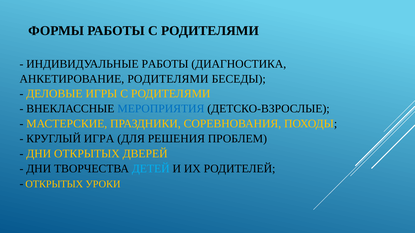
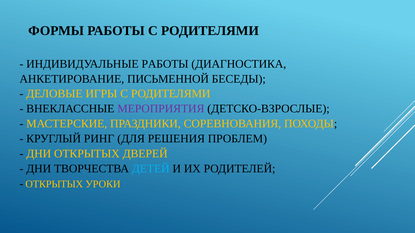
АНКЕТИРОВАНИЕ РОДИТЕЛЯМИ: РОДИТЕЛЯМИ -> ПИСЬМЕННОЙ
МЕРОПРИЯТИЯ colour: blue -> purple
ИГРА: ИГРА -> РИНГ
